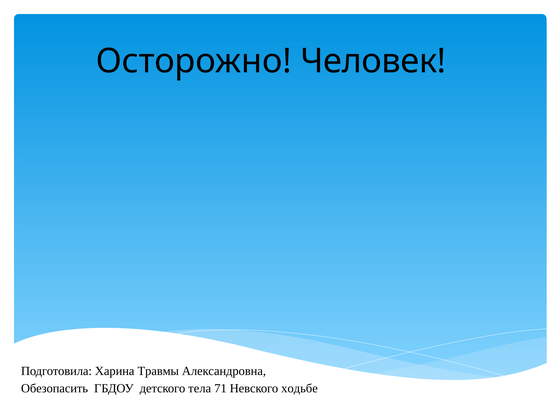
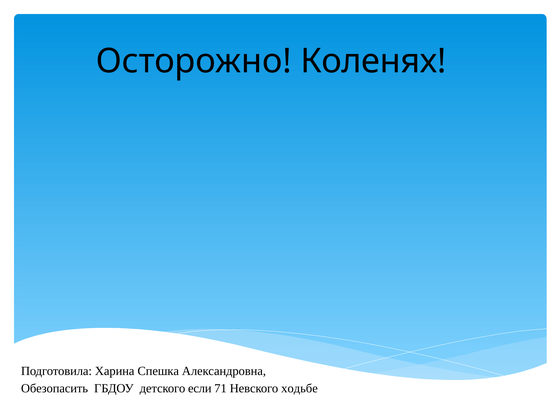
Человек: Человек -> Коленях
Травмы: Травмы -> Спешка
тела: тела -> если
